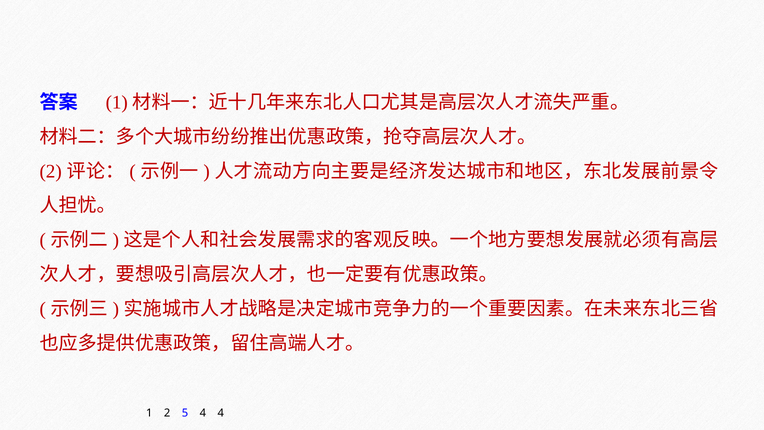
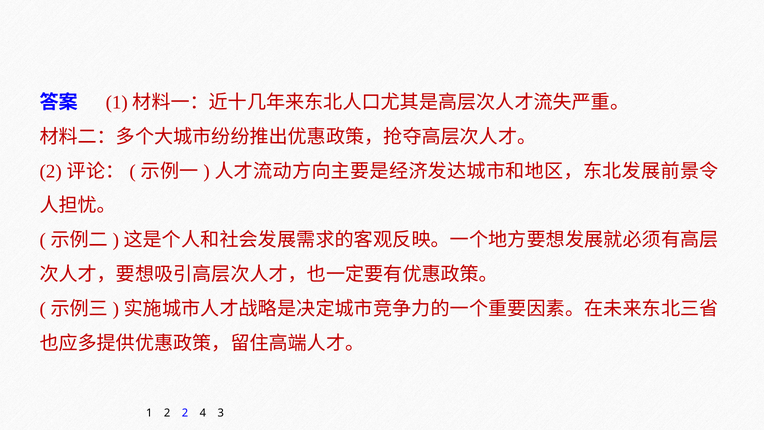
2 5: 5 -> 2
4 4: 4 -> 3
